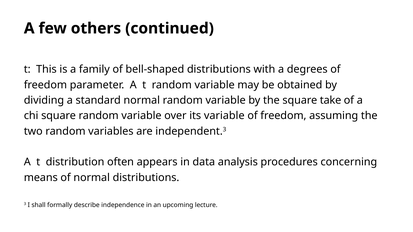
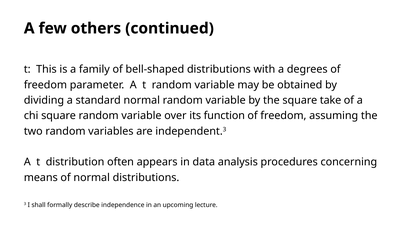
its variable: variable -> function
